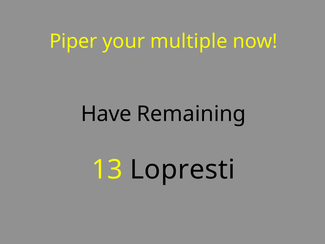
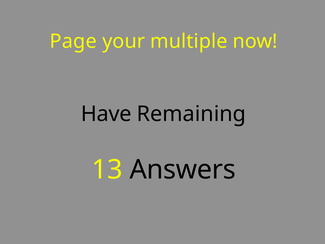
Piper: Piper -> Page
Lopresti: Lopresti -> Answers
